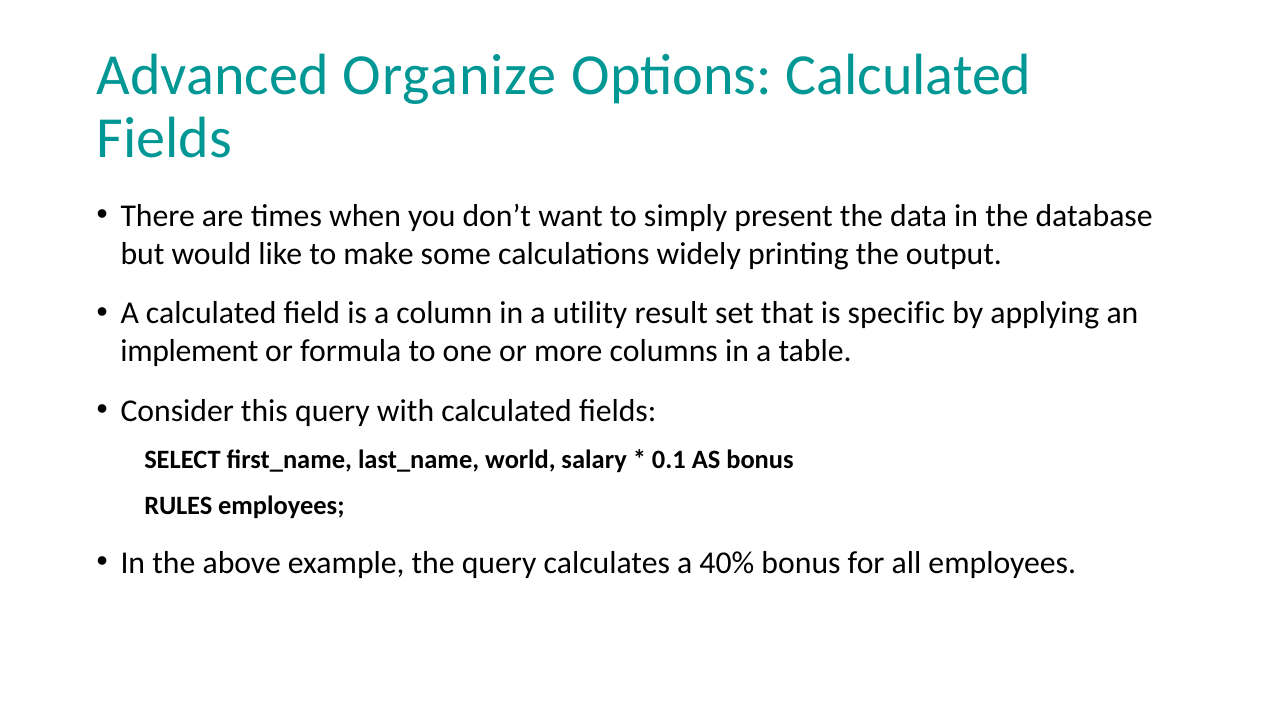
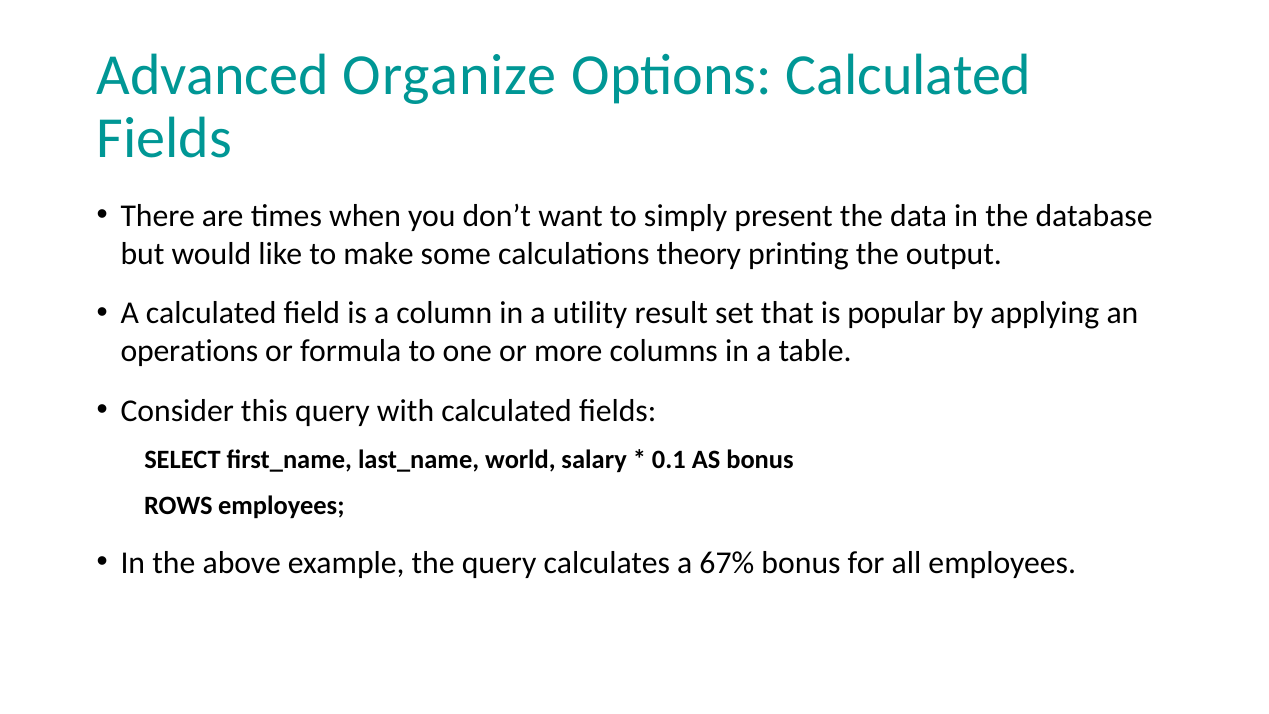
widely: widely -> theory
specific: specific -> popular
implement: implement -> operations
RULES: RULES -> ROWS
40%: 40% -> 67%
